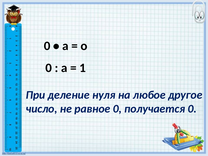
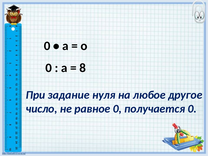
1: 1 -> 8
деление: деление -> задание
